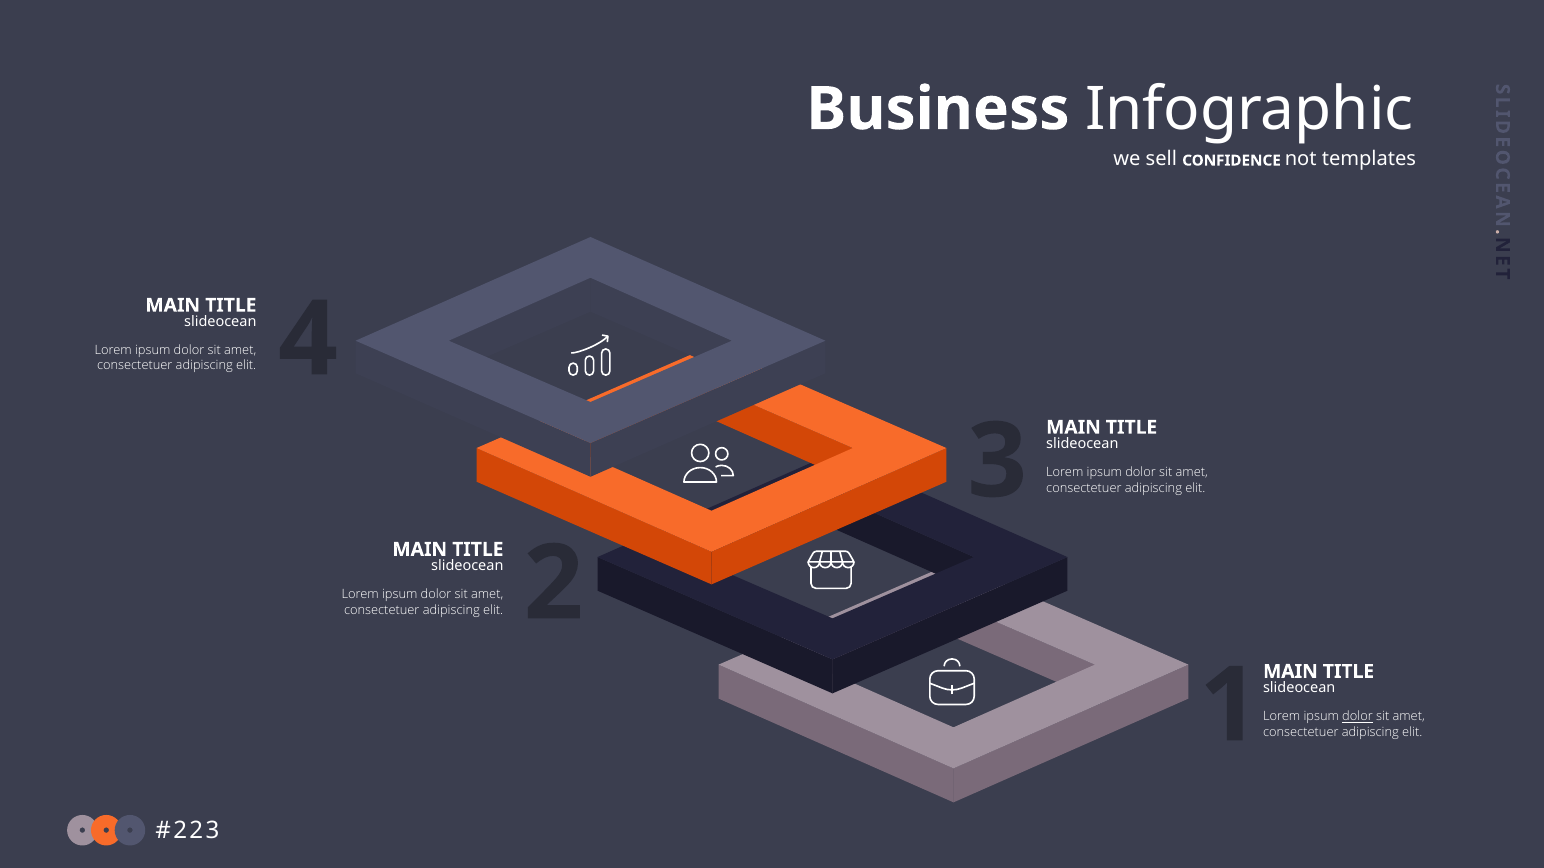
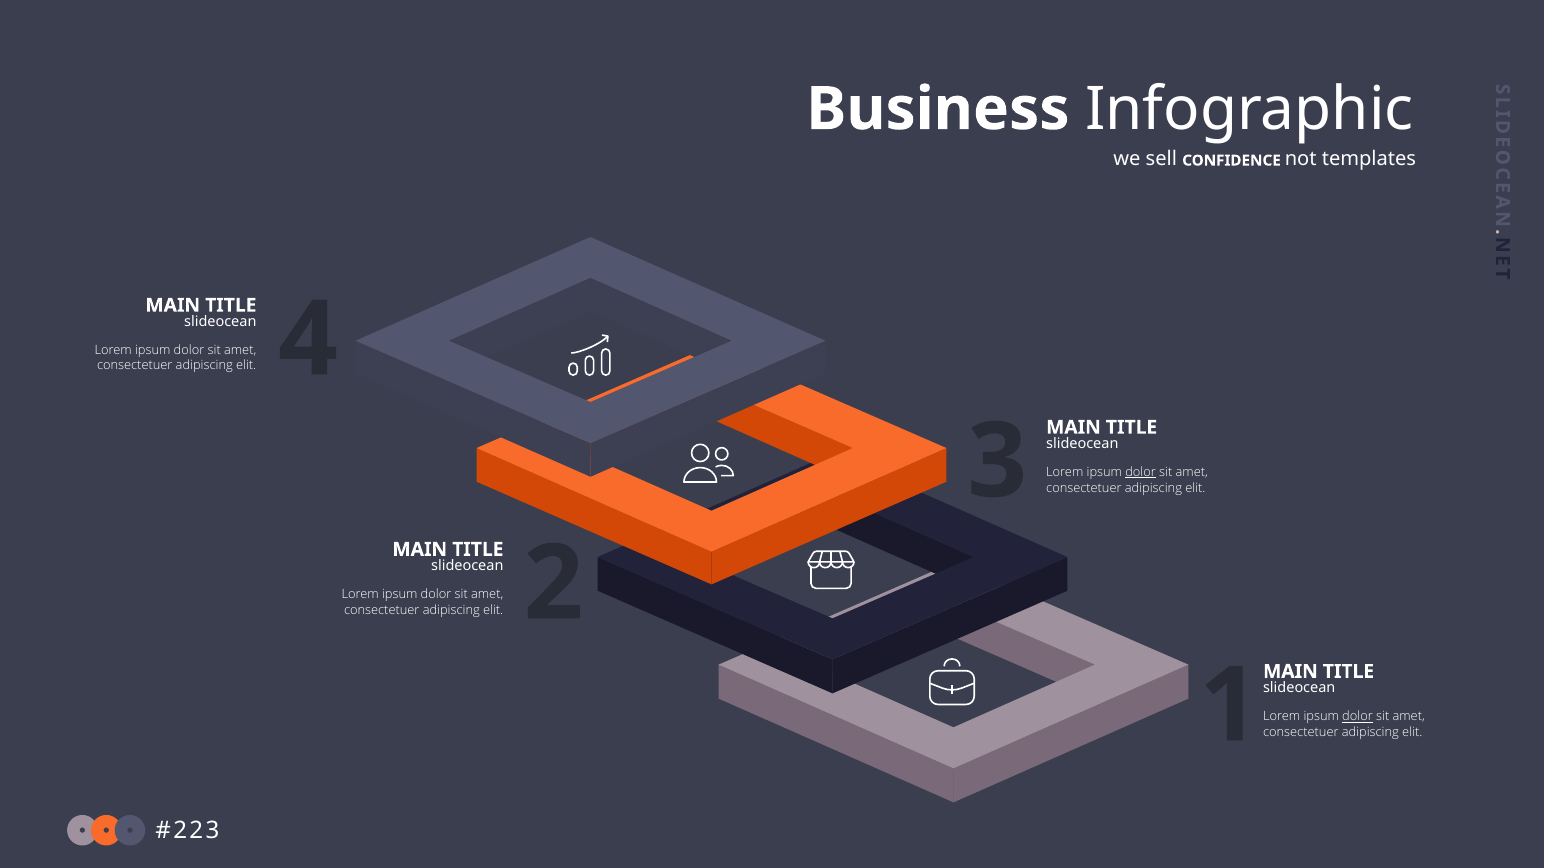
dolor at (1141, 473) underline: none -> present
